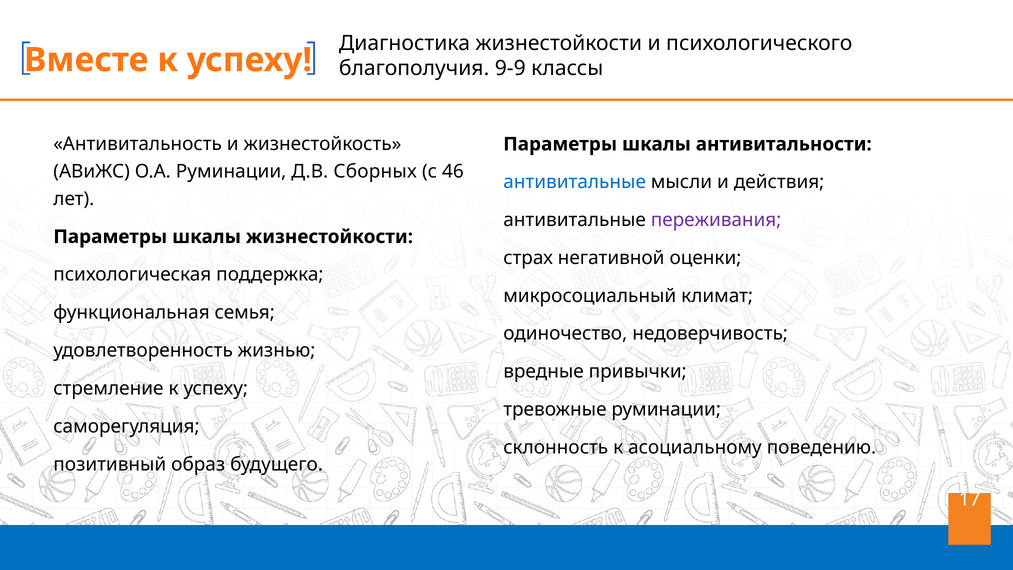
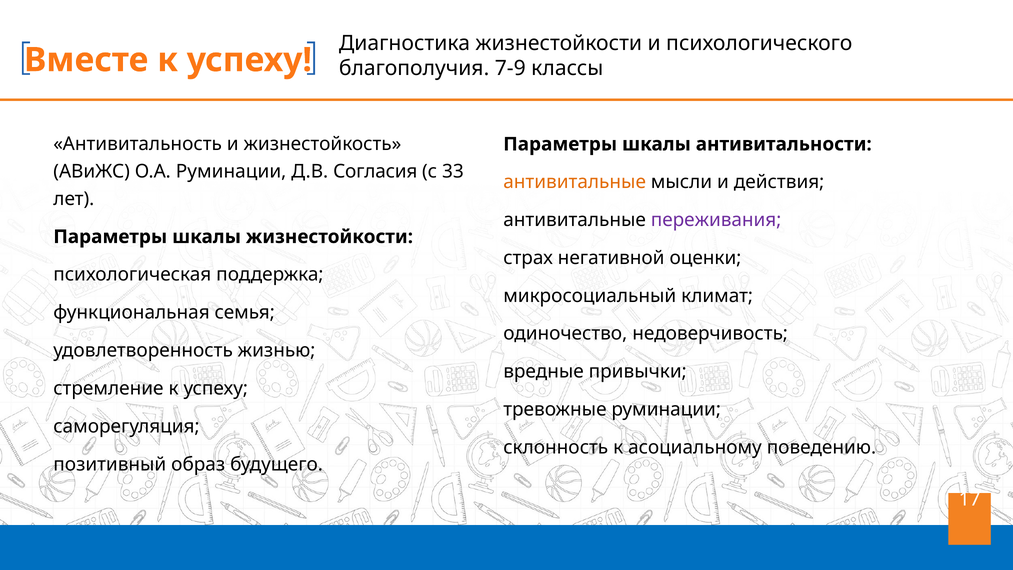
9-9: 9-9 -> 7-9
Сборных: Сборных -> Согласия
46: 46 -> 33
антивитальные at (575, 182) colour: blue -> orange
